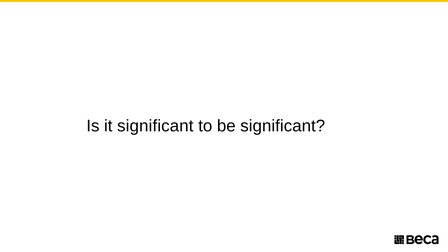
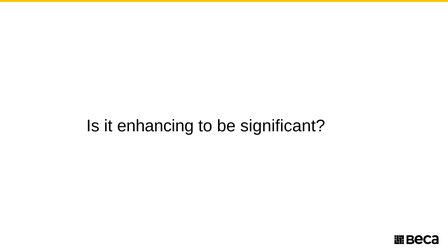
it significant: significant -> enhancing
